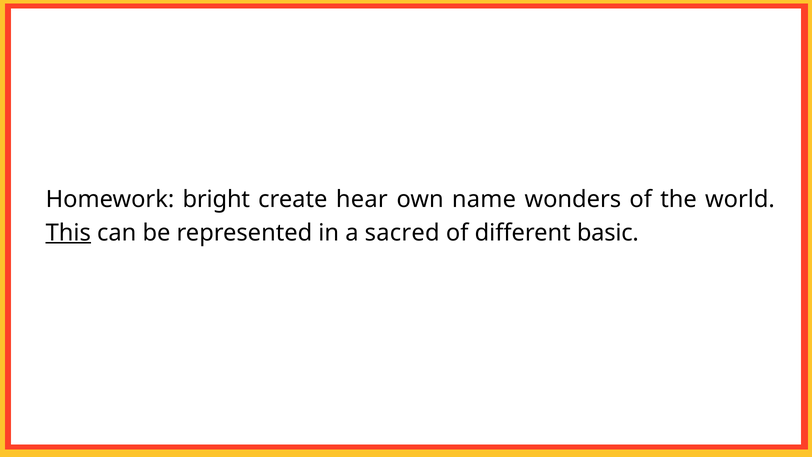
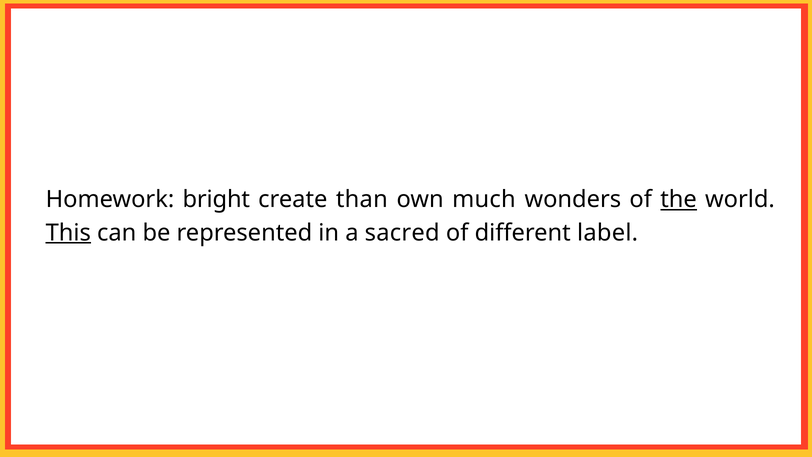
hear: hear -> than
name: name -> much
the underline: none -> present
basic: basic -> label
